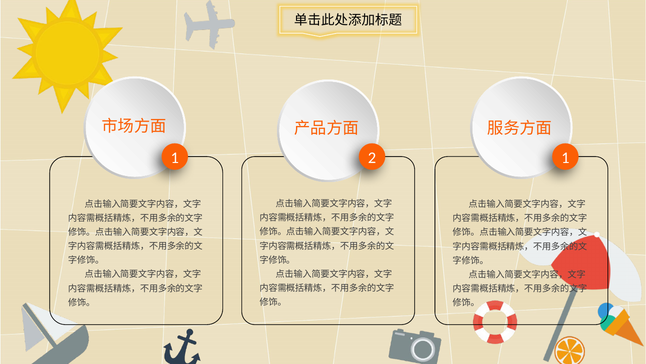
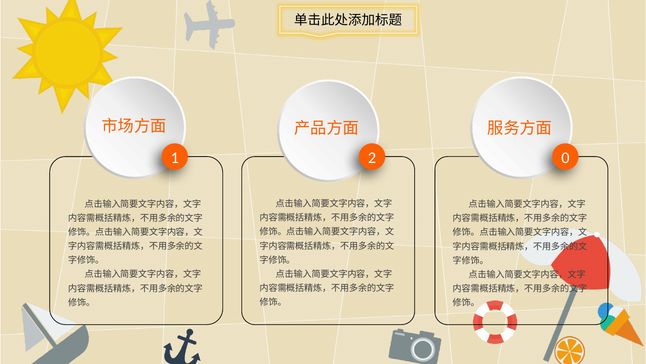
2 1: 1 -> 0
